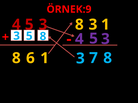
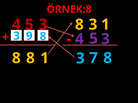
ÖRNEK:9: ÖRNEK:9 -> ÖRNEK:8
3 5: 5 -> 9
8 6: 6 -> 8
